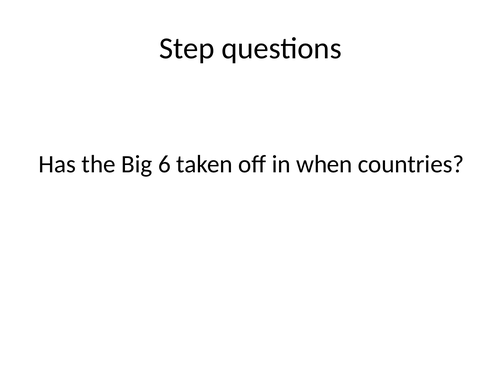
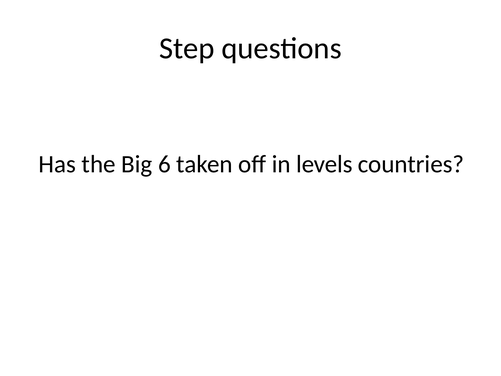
when: when -> levels
